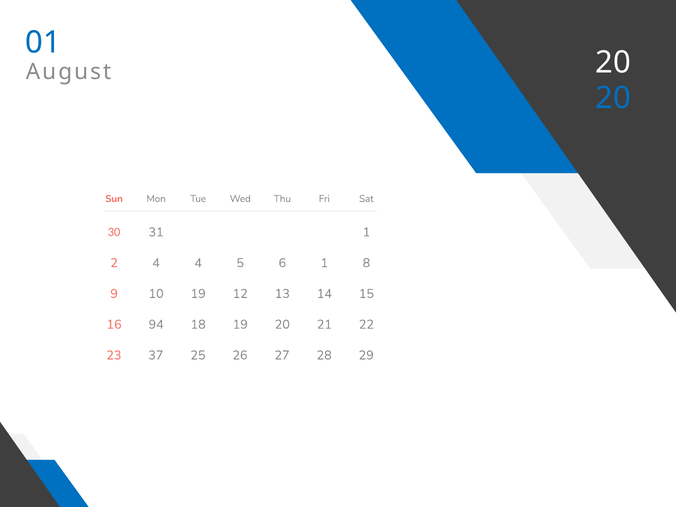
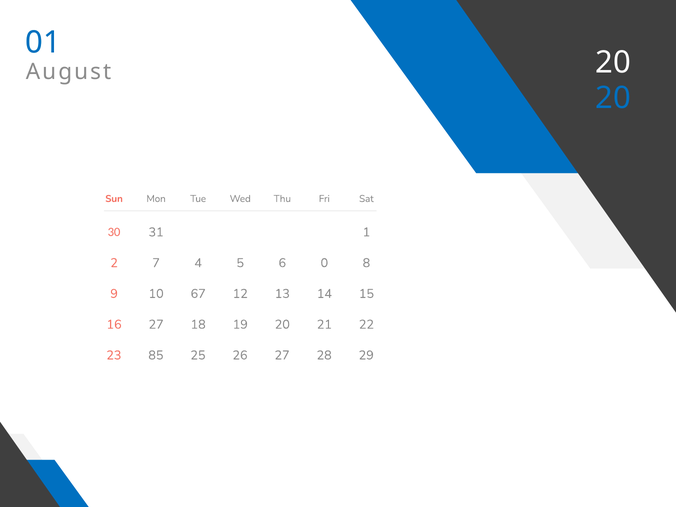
2 4: 4 -> 7
6 1: 1 -> 0
10 19: 19 -> 67
16 94: 94 -> 27
37: 37 -> 85
